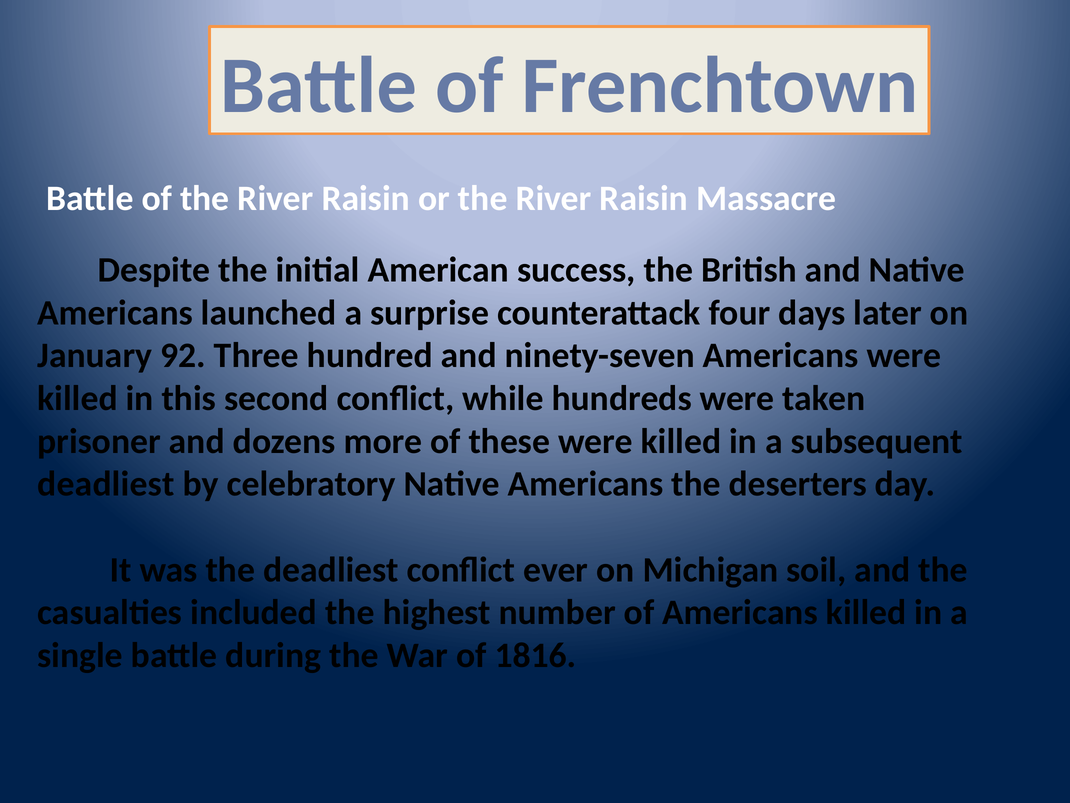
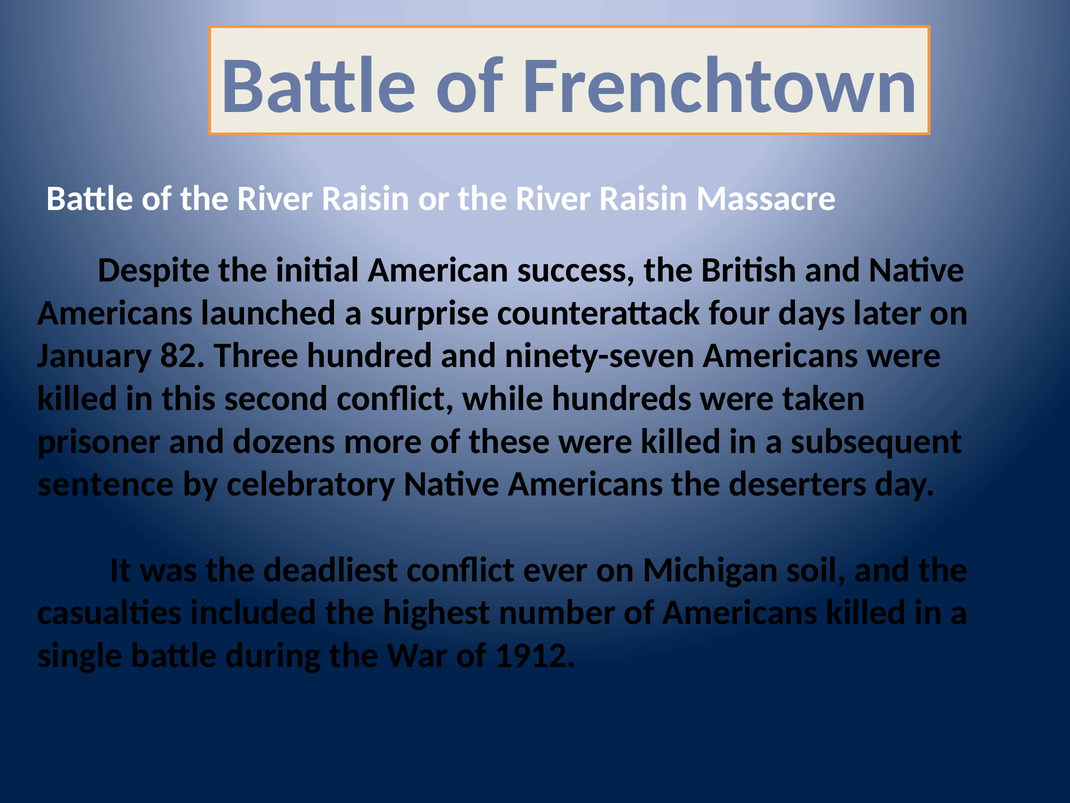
92: 92 -> 82
deadliest at (106, 484): deadliest -> sentence
1816: 1816 -> 1912
